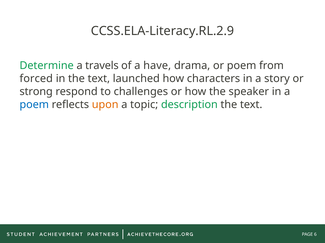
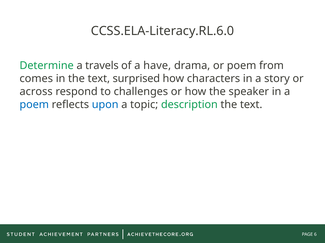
CCSS.ELA-Literacy.RL.2.9: CCSS.ELA-Literacy.RL.2.9 -> CCSS.ELA-Literacy.RL.6.0
forced: forced -> comes
launched: launched -> surprised
strong: strong -> across
upon colour: orange -> blue
